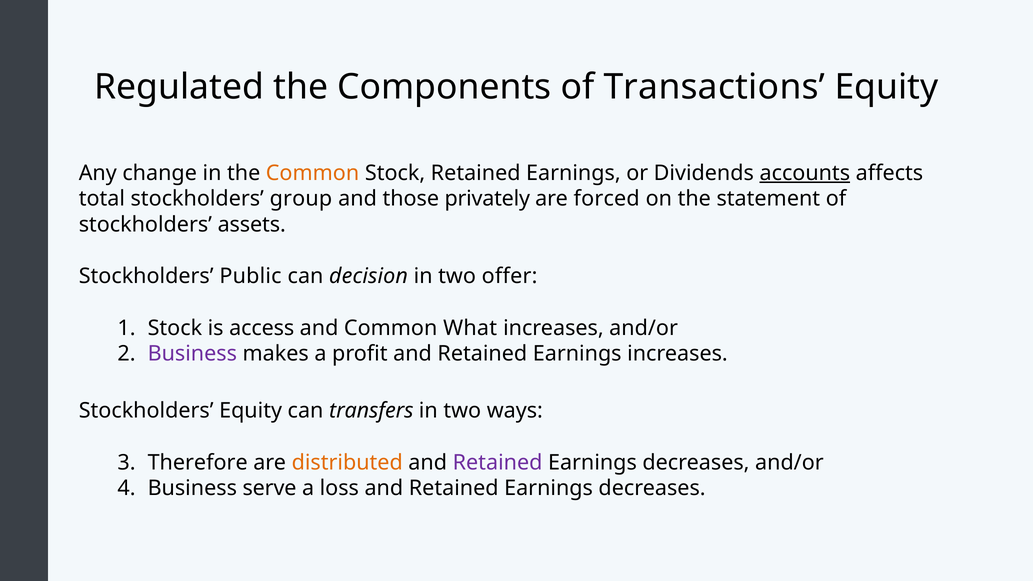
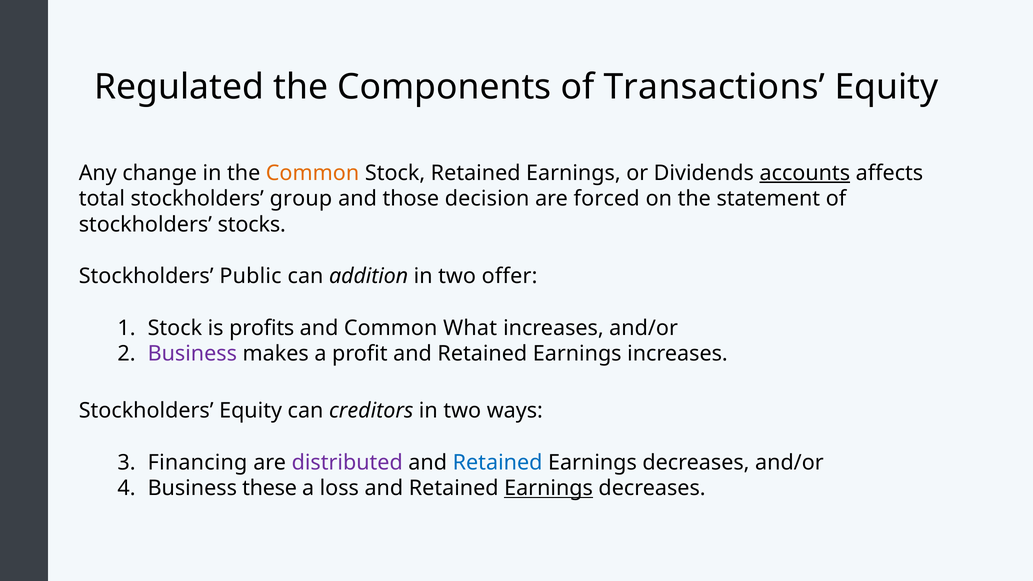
privately: privately -> decision
assets: assets -> stocks
decision: decision -> addition
access: access -> profits
transfers: transfers -> creditors
Therefore: Therefore -> Financing
distributed colour: orange -> purple
Retained at (498, 463) colour: purple -> blue
serve: serve -> these
Earnings at (549, 488) underline: none -> present
